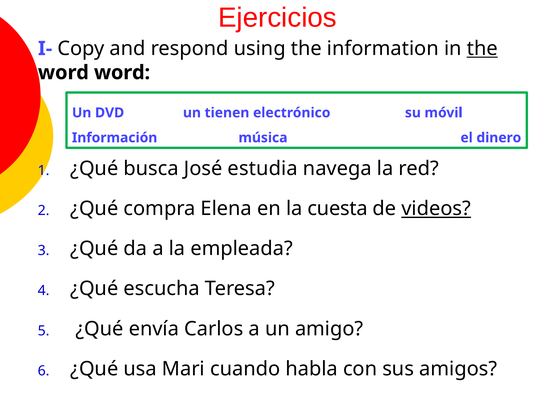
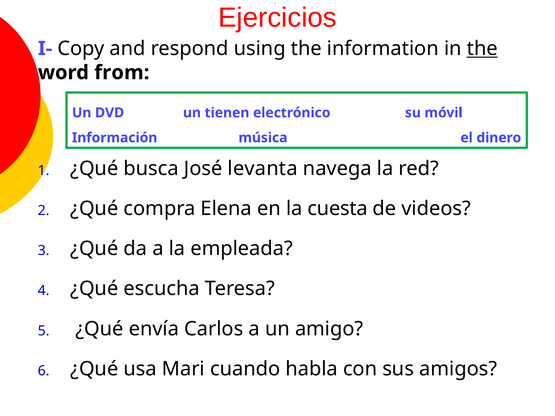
word word: word -> from
estudia: estudia -> levanta
videos underline: present -> none
